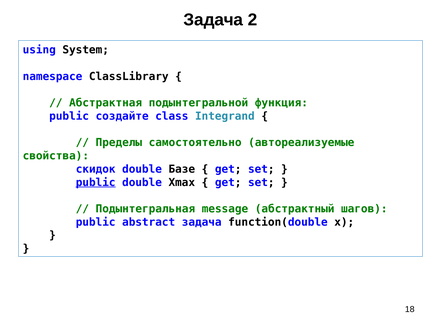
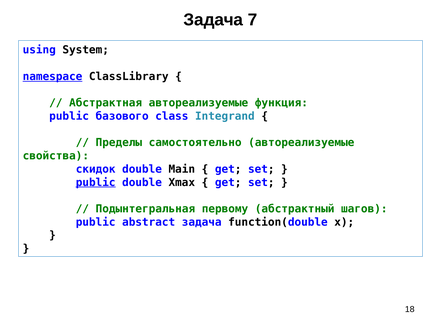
2: 2 -> 7
namespace underline: none -> present
Абстрактная подынтегральной: подынтегральной -> автореализуемые
создайте: создайте -> базового
Базе: Базе -> Main
message: message -> первому
